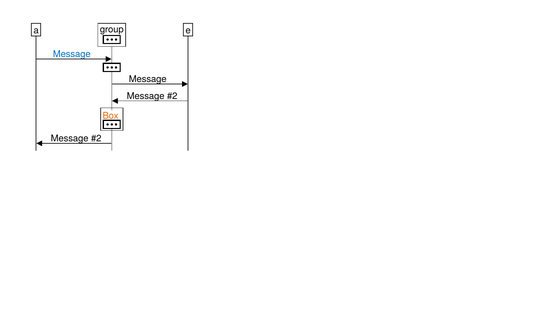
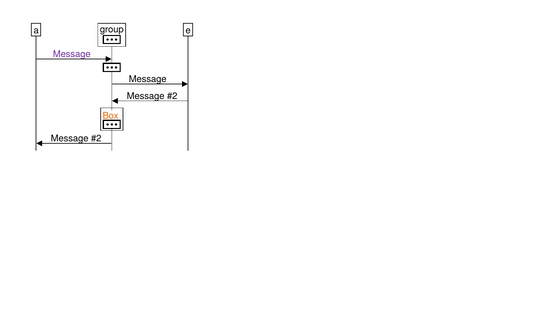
Message at (72, 54) colour: blue -> purple
